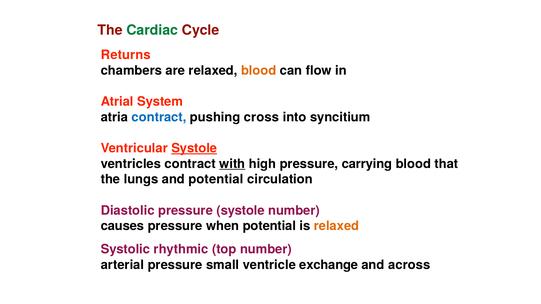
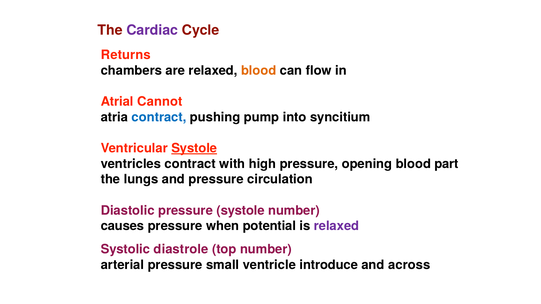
Cardiac colour: green -> purple
System: System -> Cannot
cross: cross -> pump
with underline: present -> none
carrying: carrying -> opening
that: that -> part
and potential: potential -> pressure
relaxed at (337, 226) colour: orange -> purple
rhythmic: rhythmic -> diastrole
exchange: exchange -> introduce
